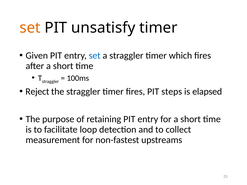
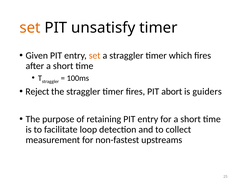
set at (95, 56) colour: blue -> orange
steps: steps -> abort
elapsed: elapsed -> guiders
